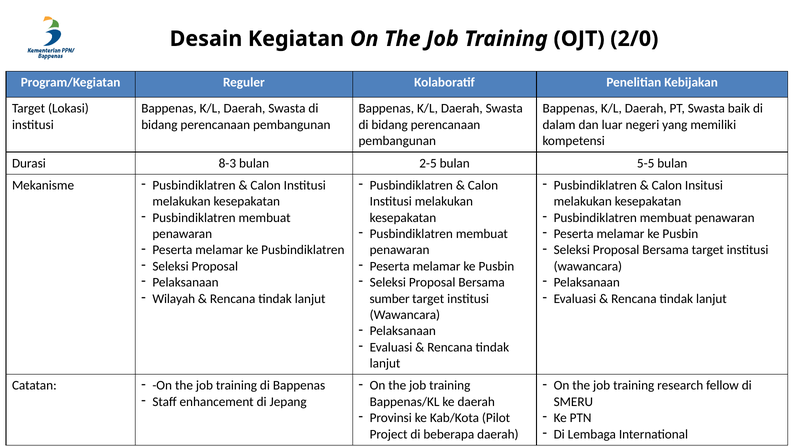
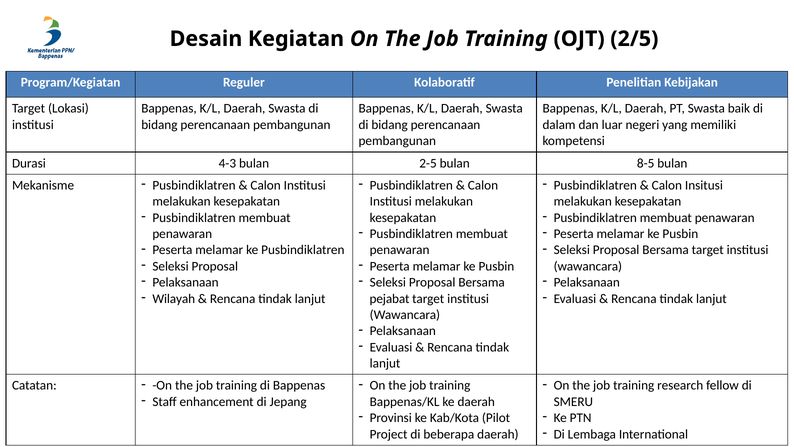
2/0: 2/0 -> 2/5
8-3: 8-3 -> 4-3
5-5: 5-5 -> 8-5
sumber: sumber -> pejabat
